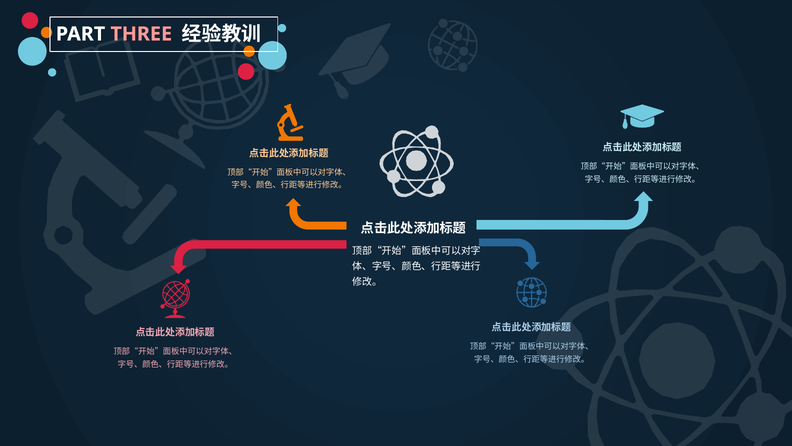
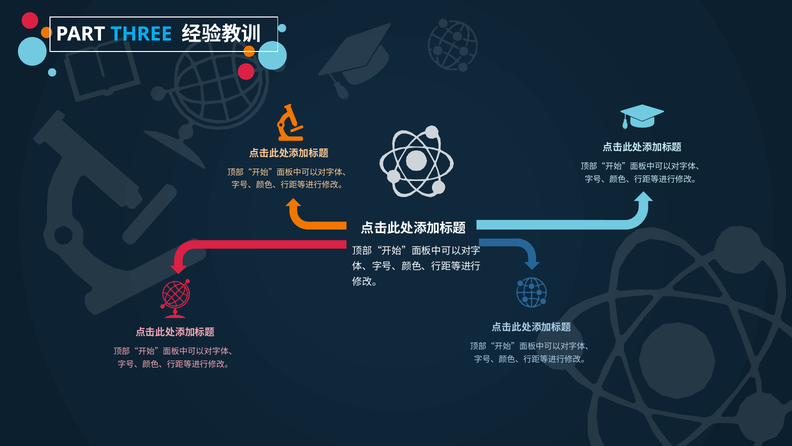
THREE colour: pink -> light blue
